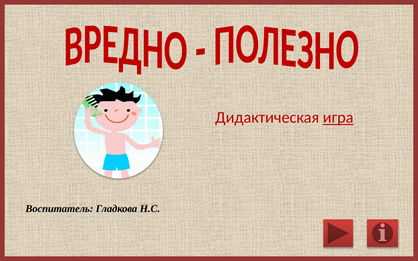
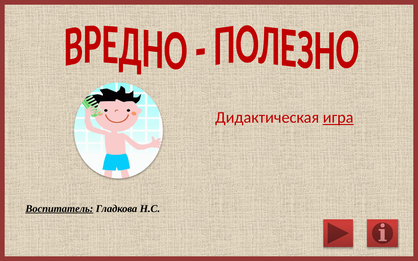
Воспитатель underline: none -> present
